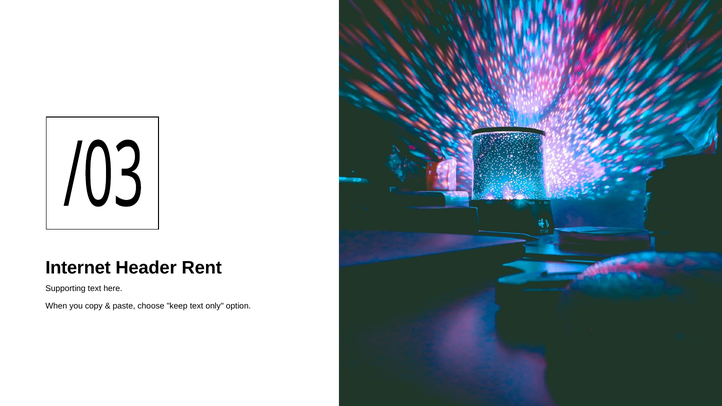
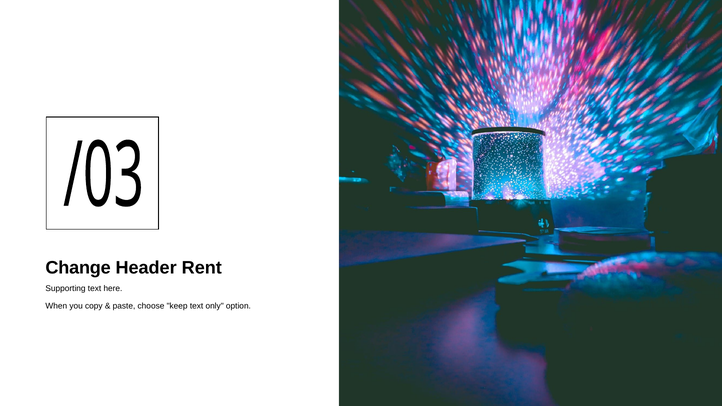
Internet: Internet -> Change
